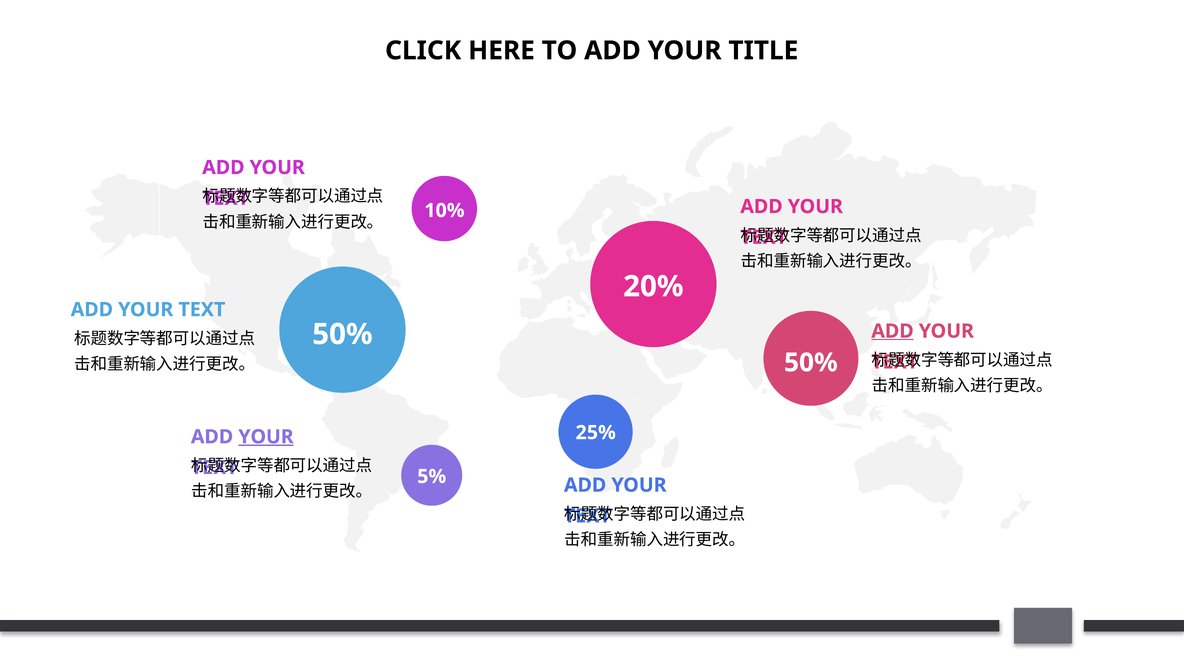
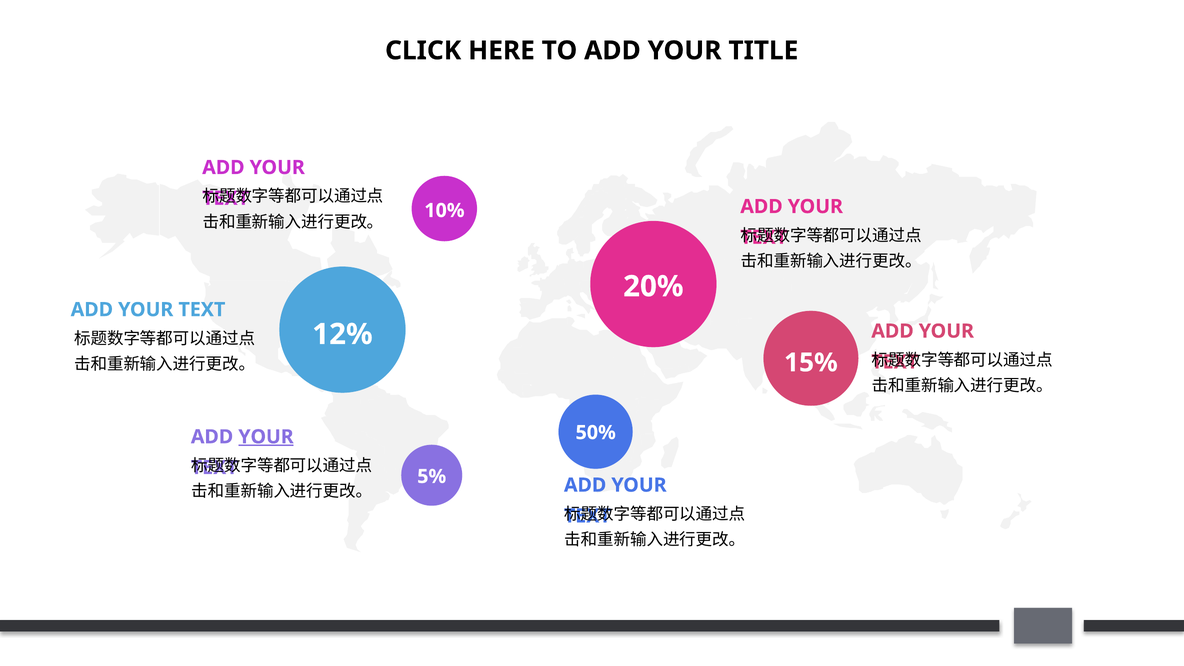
ADD at (893, 331) underline: present -> none
50% at (342, 334): 50% -> 12%
50% at (811, 363): 50% -> 15%
25%: 25% -> 50%
